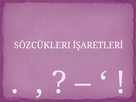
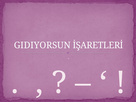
SÖZCÜKLERI: SÖZCÜKLERI -> GIDIYORSUN
